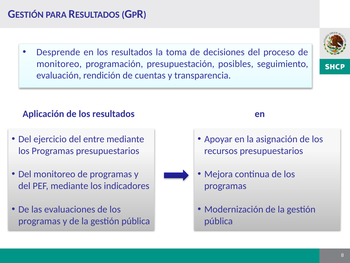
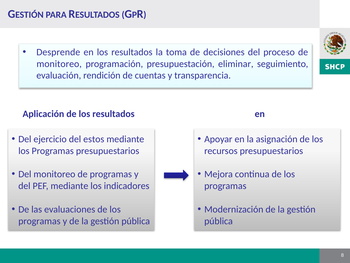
posibles: posibles -> eliminar
entre: entre -> estos
